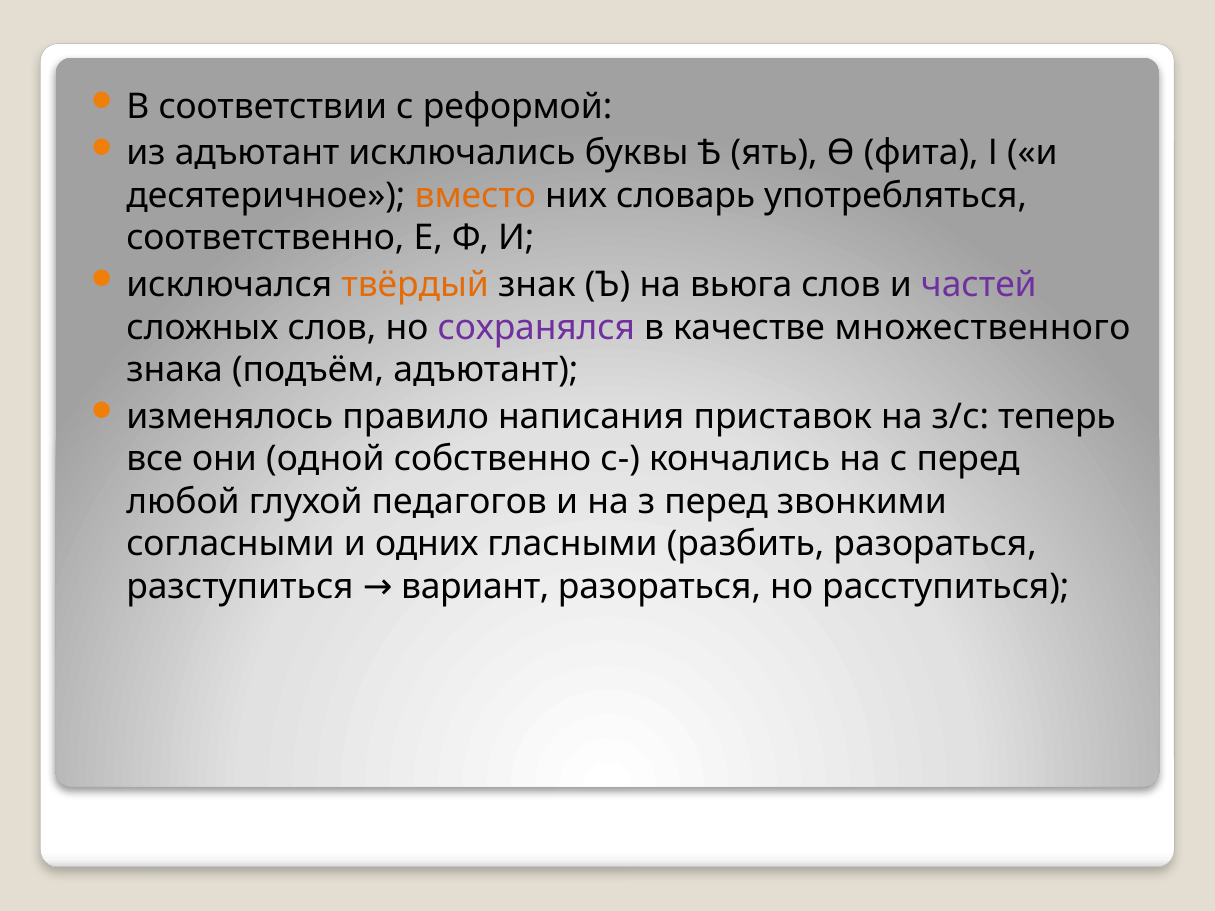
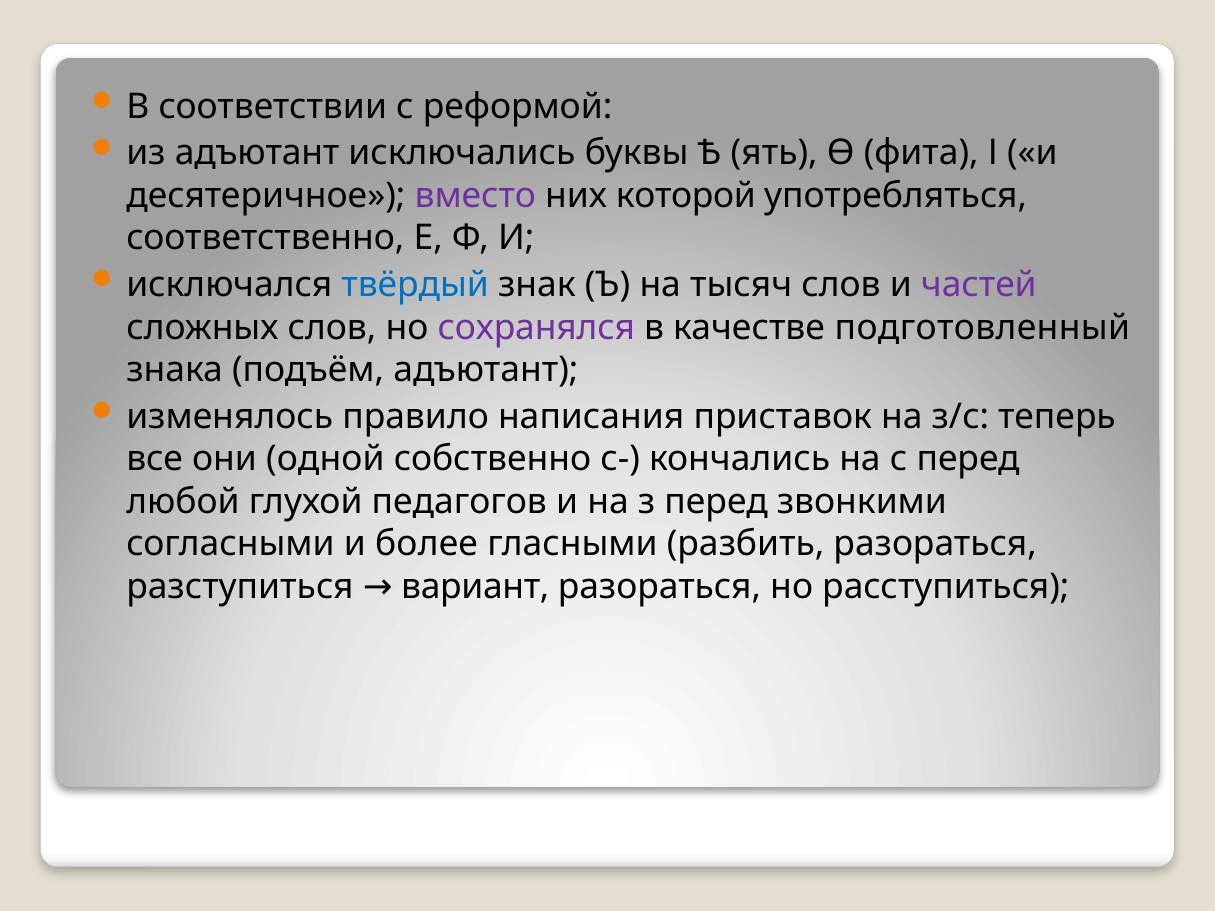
вместо colour: orange -> purple
словарь: словарь -> которой
твёрдый colour: orange -> blue
вьюга: вьюга -> тысяч
множественного: множественного -> подготовленный
одних: одних -> более
